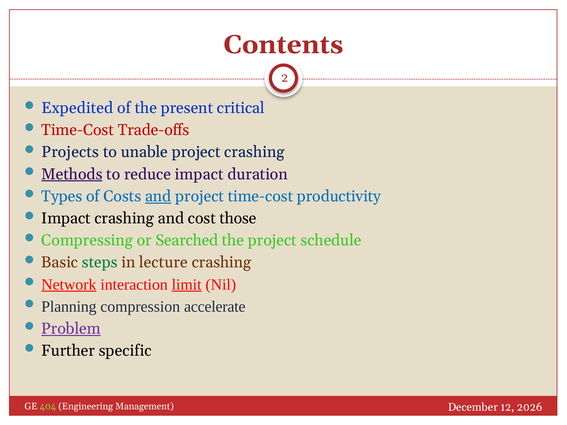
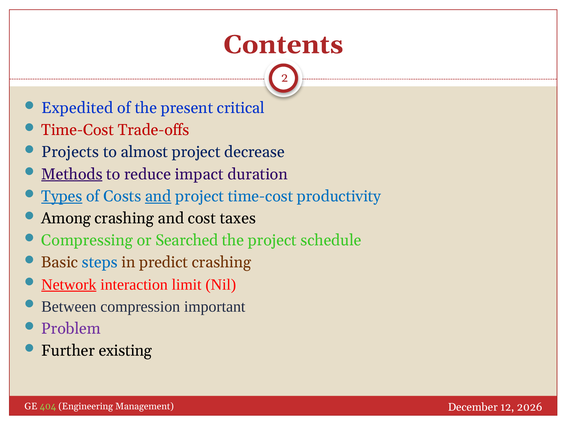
unable: unable -> almost
project crashing: crashing -> decrease
Types underline: none -> present
Impact at (66, 218): Impact -> Among
those: those -> taxes
steps colour: green -> blue
lecture: lecture -> predict
limit underline: present -> none
Planning: Planning -> Between
accelerate: accelerate -> important
Problem underline: present -> none
specific: specific -> existing
